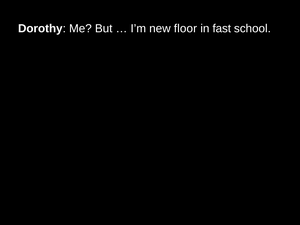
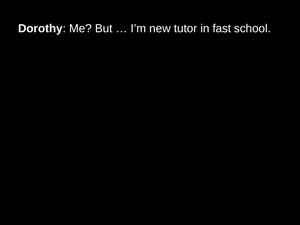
floor: floor -> tutor
